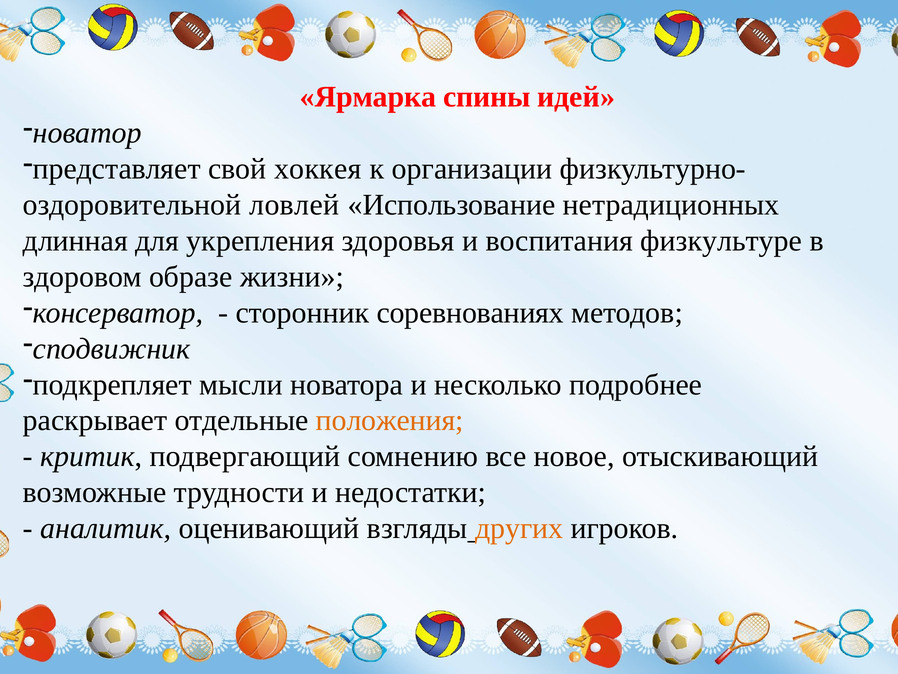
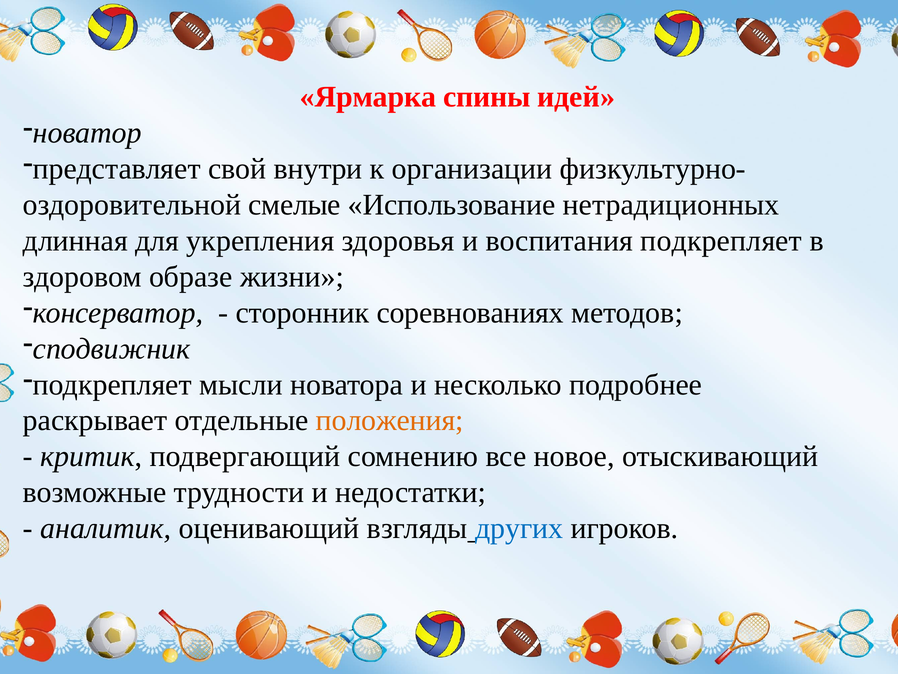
хоккея: хоккея -> внутри
ловлей: ловлей -> смелые
воспитания физкультуре: физкультуре -> подкрепляет
других colour: orange -> blue
